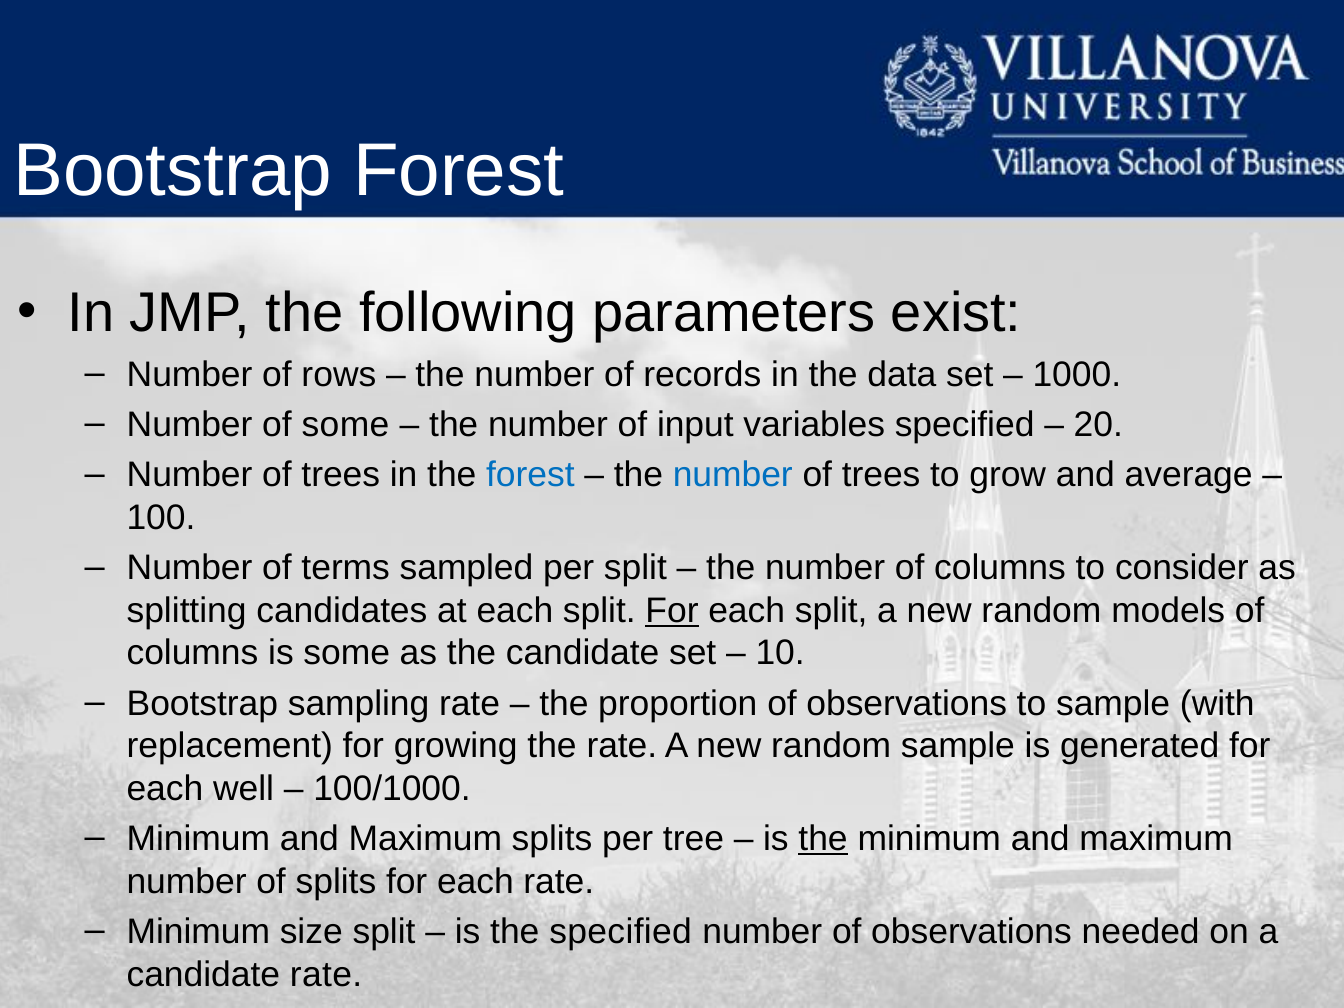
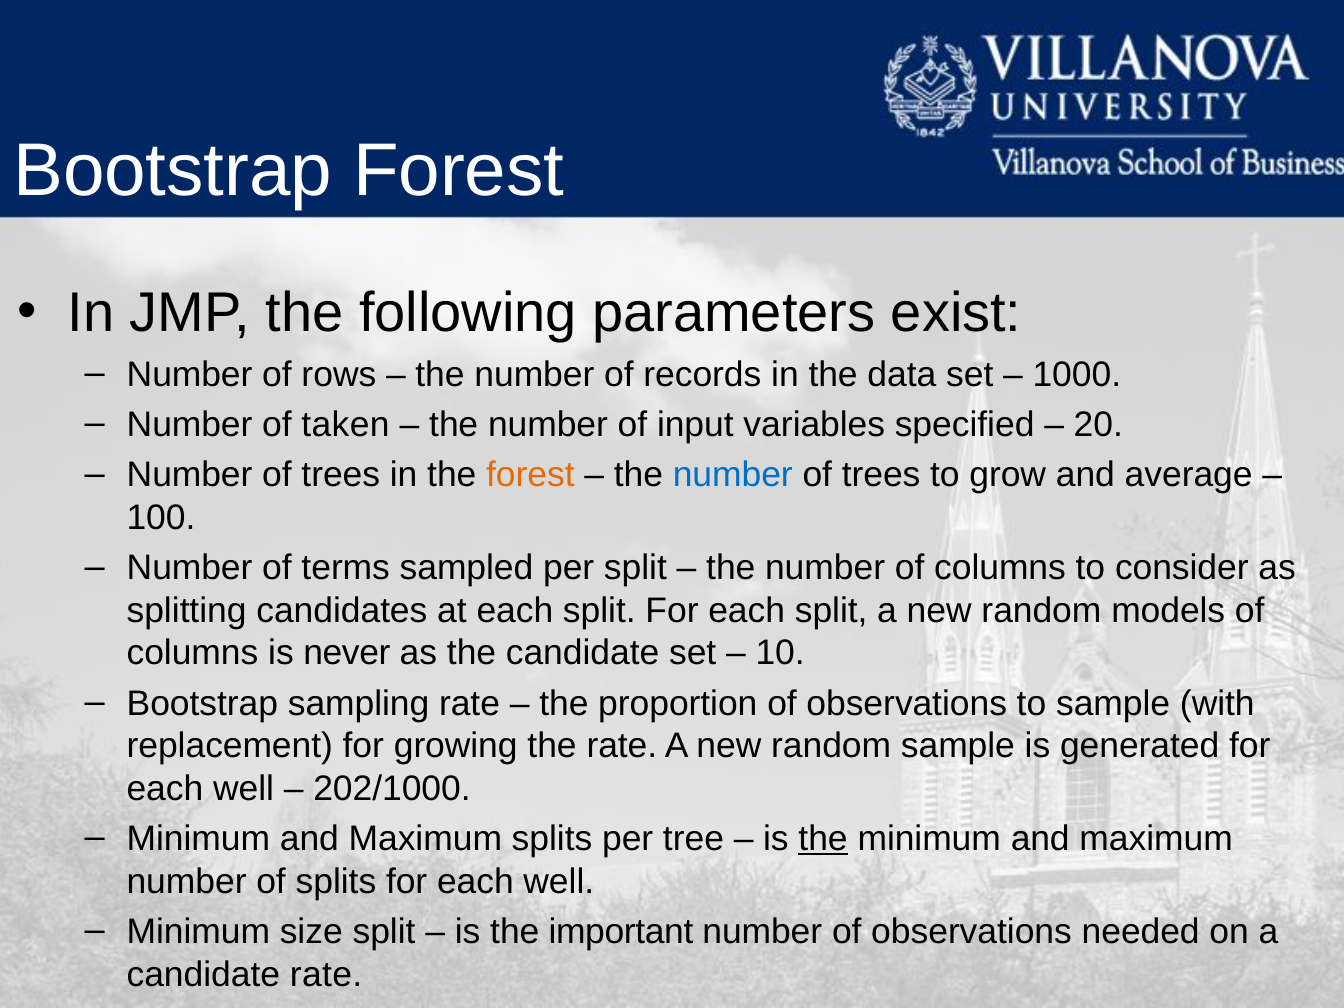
of some: some -> taken
forest at (530, 475) colour: blue -> orange
For at (672, 611) underline: present -> none
is some: some -> never
100/1000: 100/1000 -> 202/1000
splits for each rate: rate -> well
the specified: specified -> important
